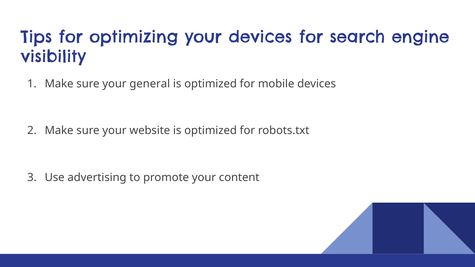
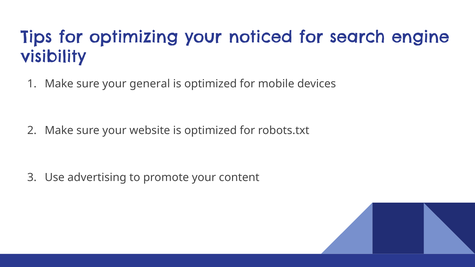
your devices: devices -> noticed
